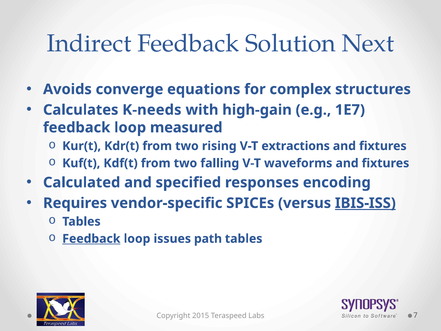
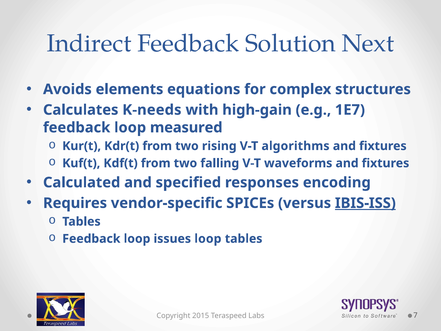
converge: converge -> elements
extractions: extractions -> algorithms
Feedback at (91, 239) underline: present -> none
issues path: path -> loop
